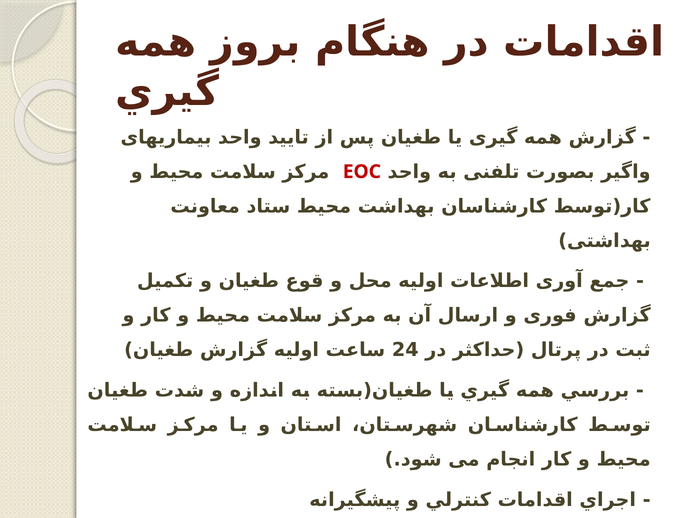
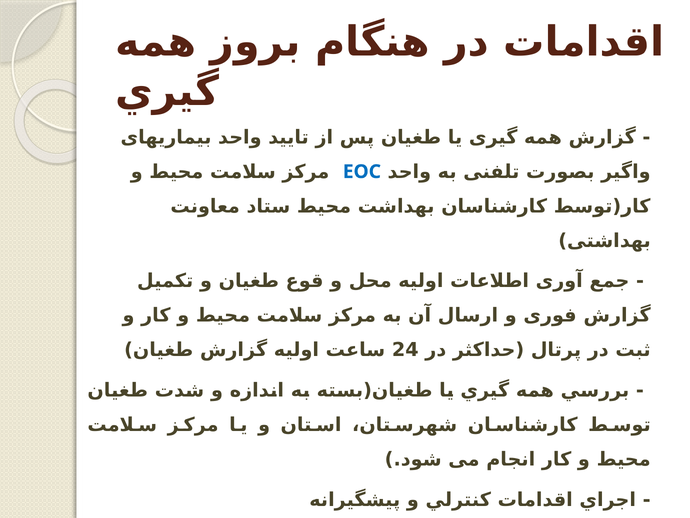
EOC colour: red -> blue
